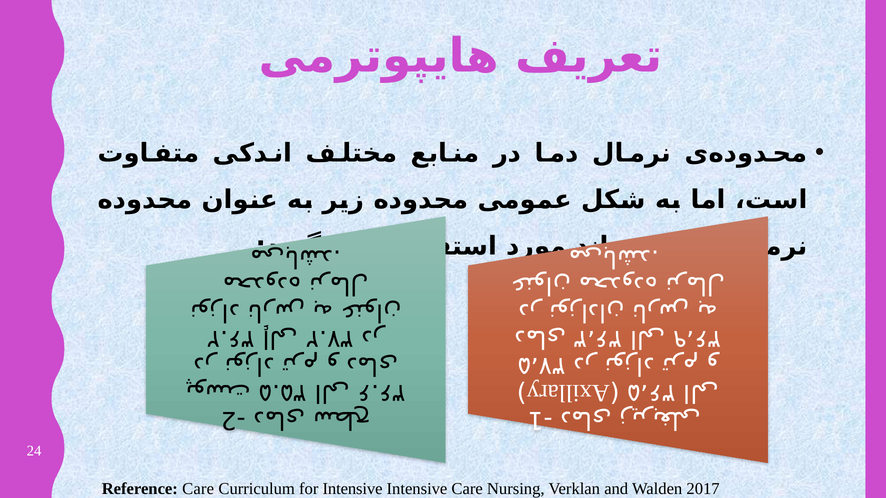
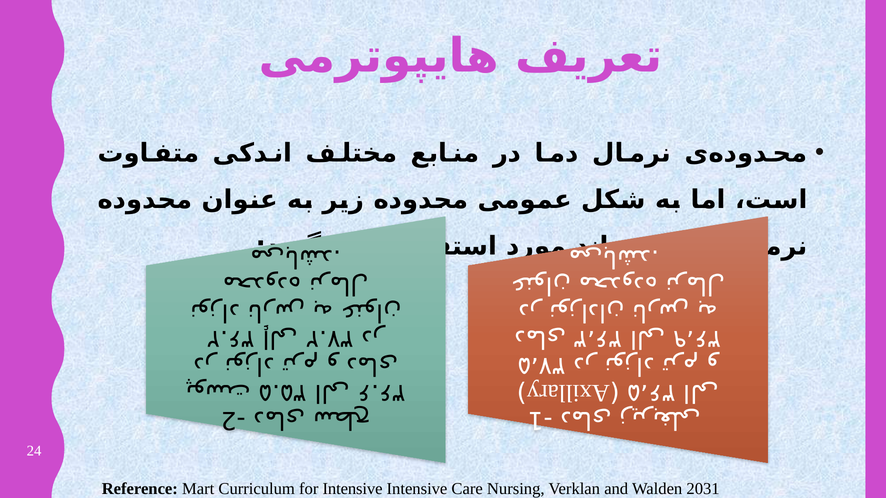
Reference Care: Care -> Mart
2017: 2017 -> 2031
